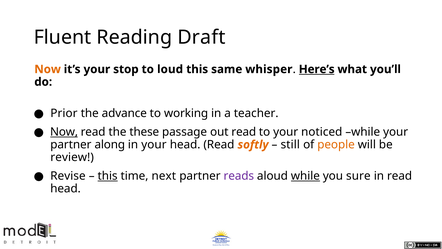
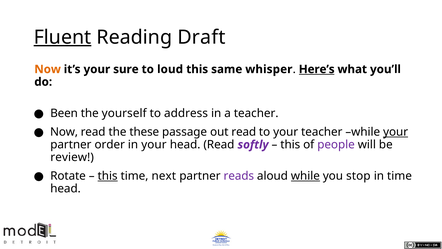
Fluent underline: none -> present
stop: stop -> sure
Prior: Prior -> Been
advance: advance -> yourself
working: working -> address
Now at (64, 132) underline: present -> none
your noticed: noticed -> teacher
your at (396, 132) underline: none -> present
along: along -> order
softly colour: orange -> purple
still at (290, 144): still -> this
people colour: orange -> purple
Revise: Revise -> Rotate
sure: sure -> stop
in read: read -> time
